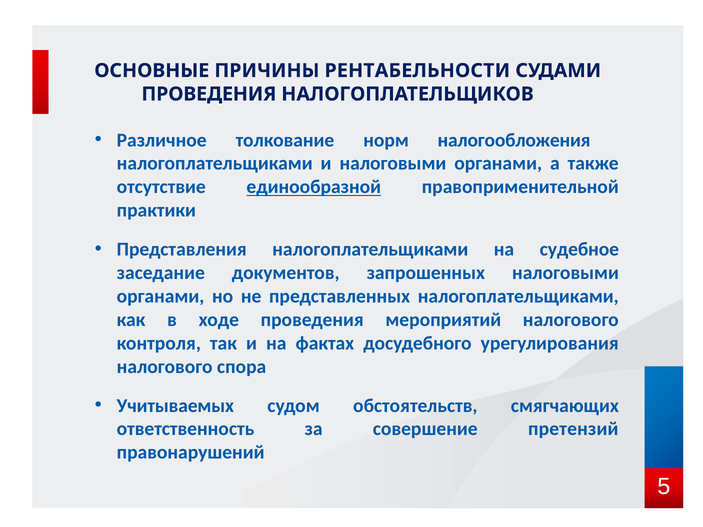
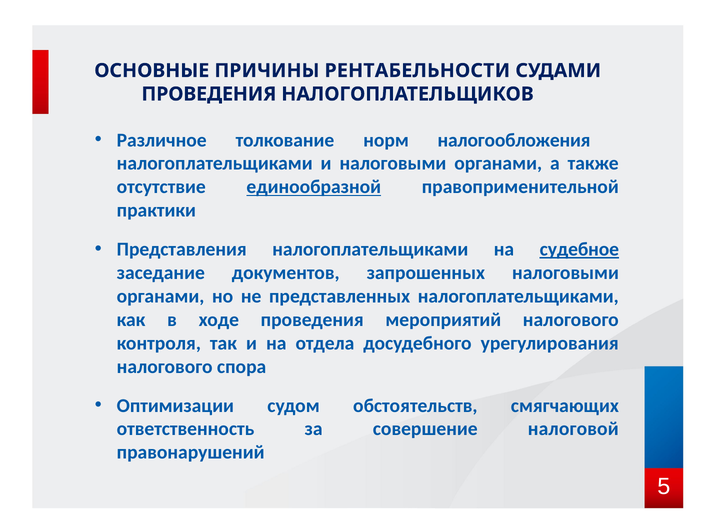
судебное underline: none -> present
фактах: фактах -> отдела
Учитываемых: Учитываемых -> Оптимизации
претензий: претензий -> налоговой
